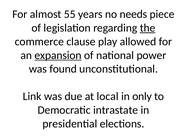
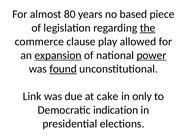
55: 55 -> 80
needs: needs -> based
power underline: none -> present
found underline: none -> present
local: local -> cake
intrastate: intrastate -> indication
